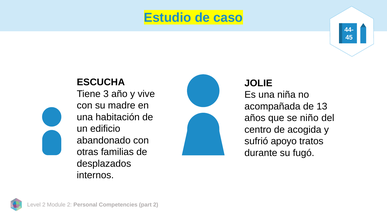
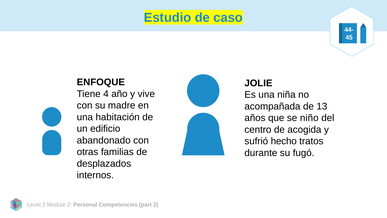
ESCUCHA: ESCUCHA -> ENFOQUE
3: 3 -> 4
apoyo: apoyo -> hecho
